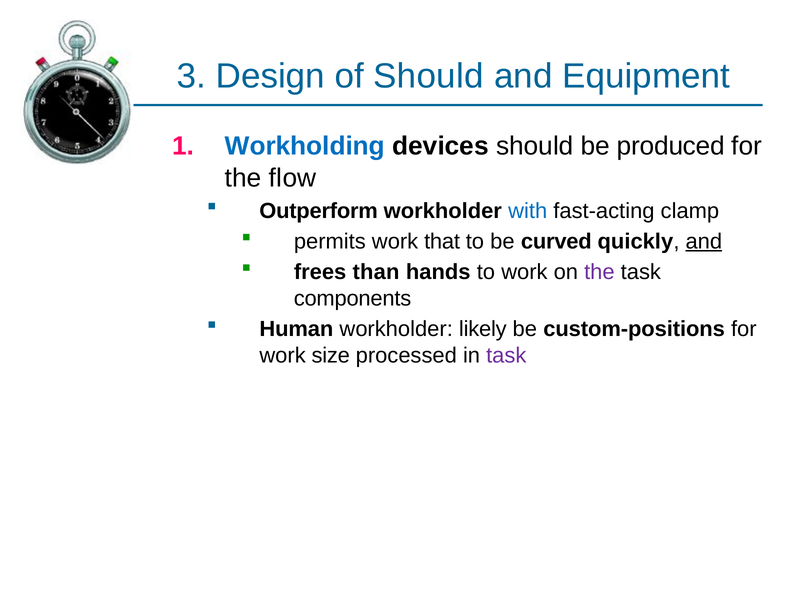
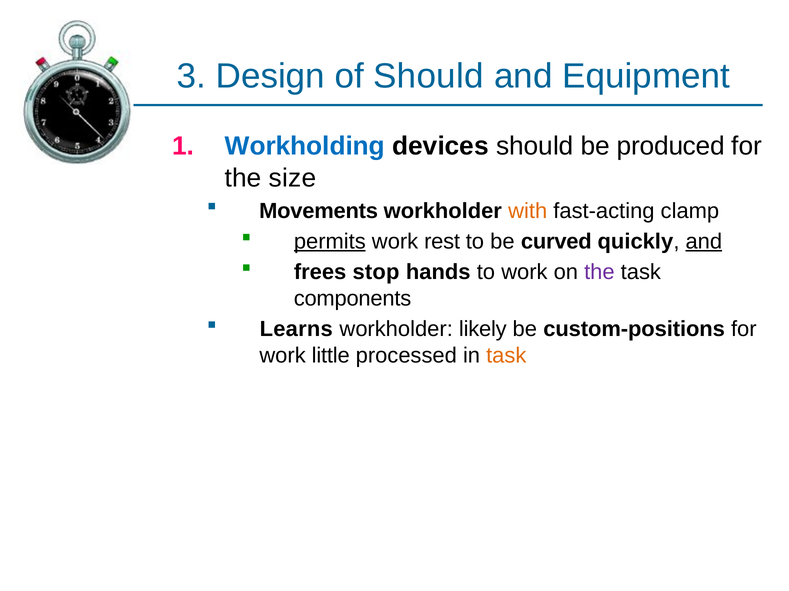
flow: flow -> size
Outperform: Outperform -> Movements
with colour: blue -> orange
permits underline: none -> present
that: that -> rest
than: than -> stop
Human: Human -> Learns
size: size -> little
task at (506, 356) colour: purple -> orange
